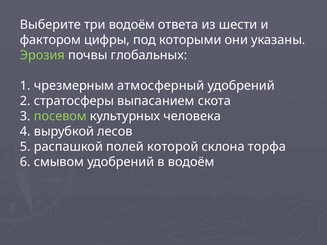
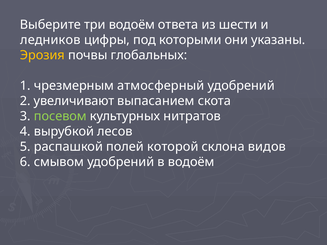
фактором: фактором -> ледников
Эрозия colour: light green -> yellow
стратосферы: стратосферы -> увеличивают
человека: человека -> нитратов
торфа: торфа -> видов
